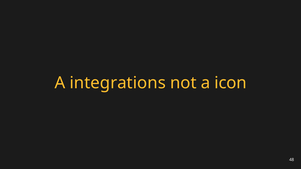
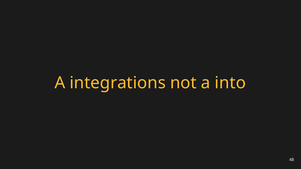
icon: icon -> into
